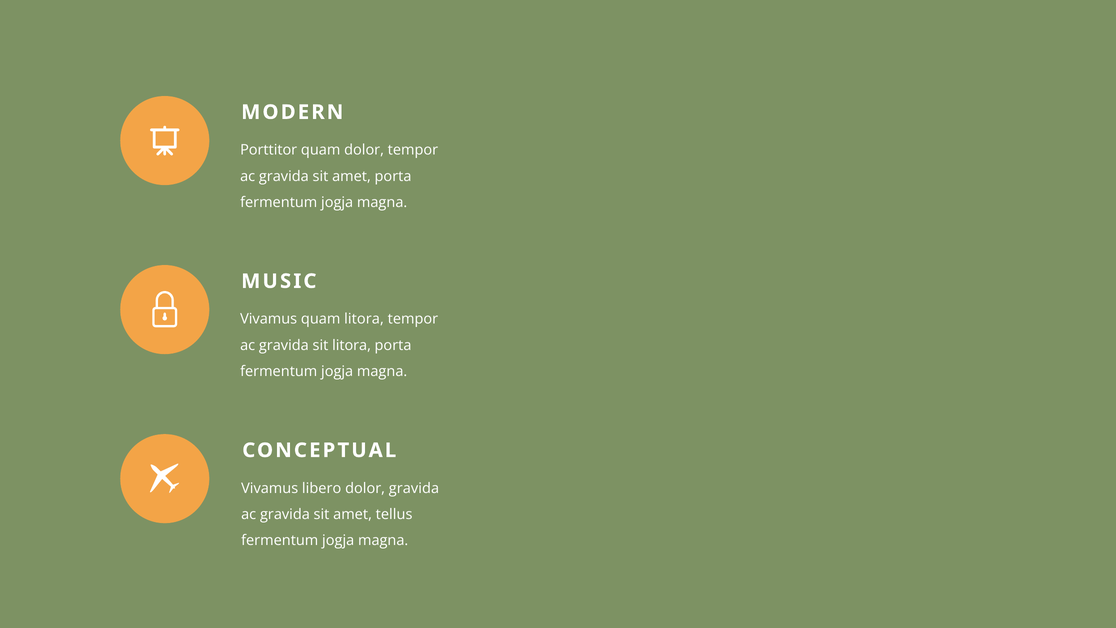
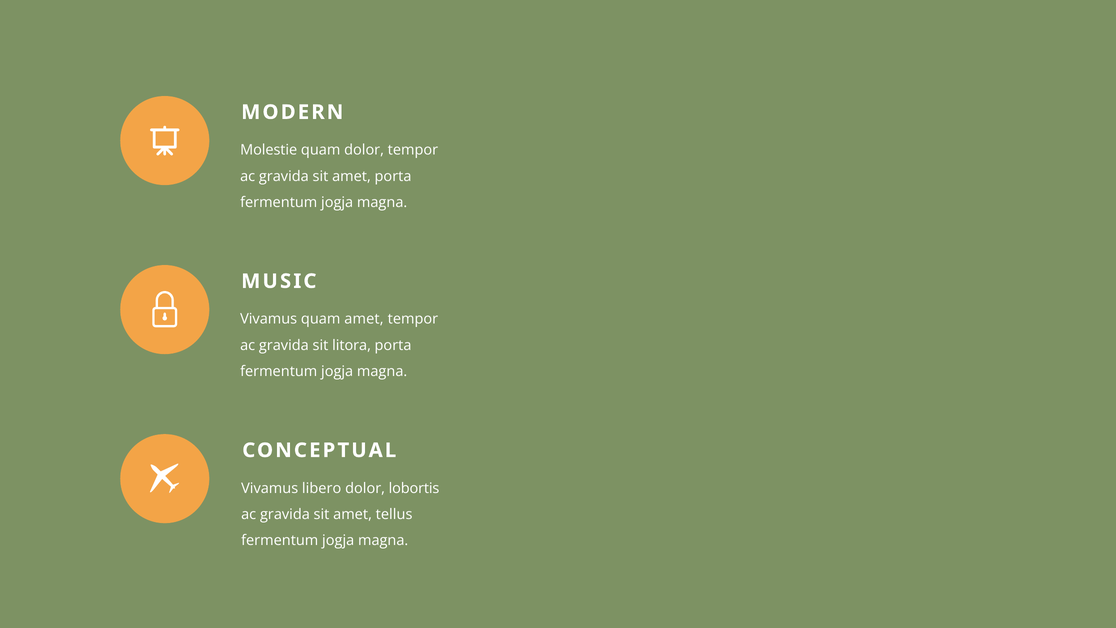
Porttitor: Porttitor -> Molestie
quam litora: litora -> amet
dolor gravida: gravida -> lobortis
